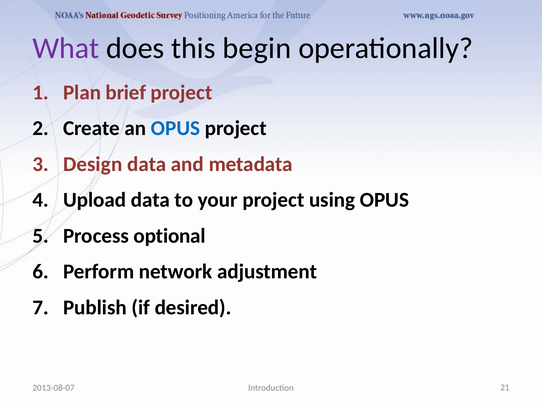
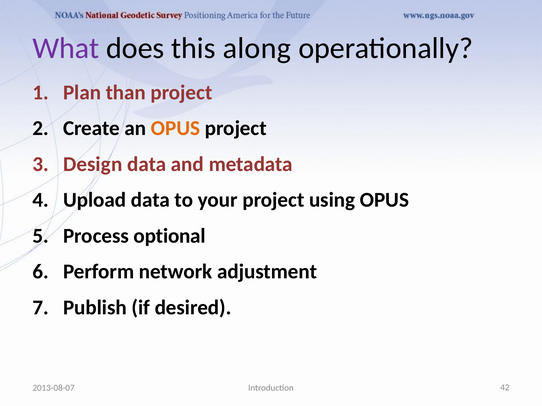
begin: begin -> along
brief: brief -> than
OPUS at (176, 129) colour: blue -> orange
21: 21 -> 42
